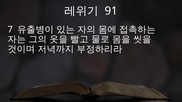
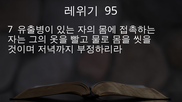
91: 91 -> 95
